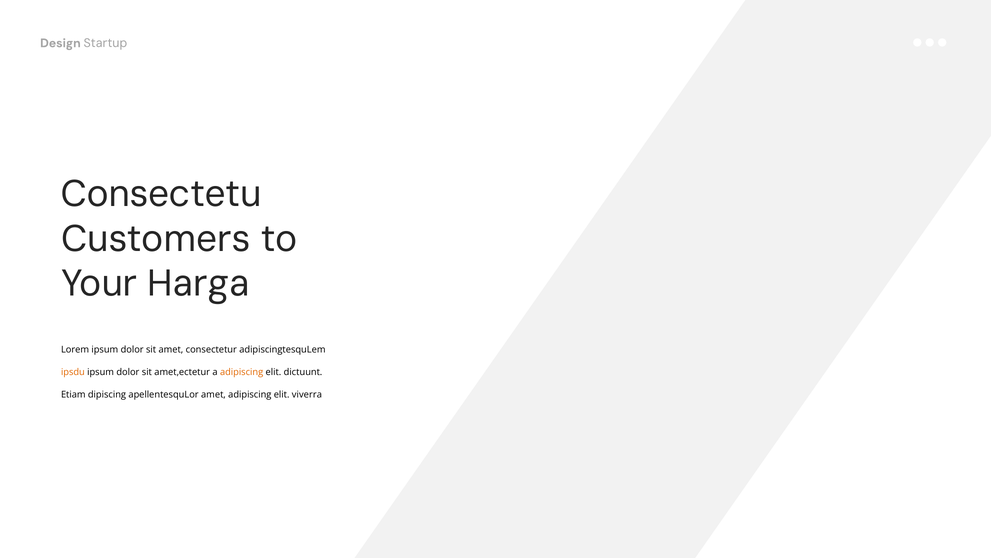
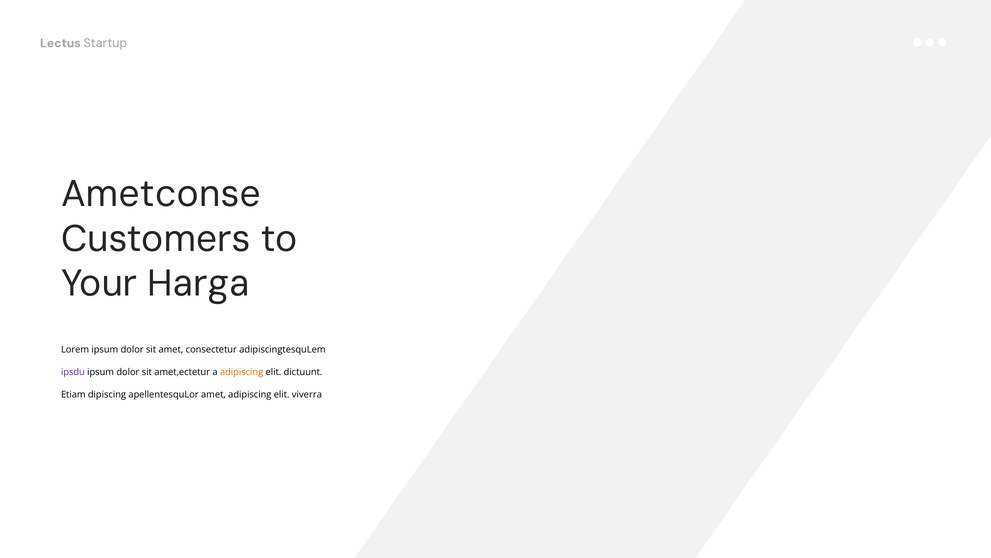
Design: Design -> Lectus
Consectetu: Consectetu -> Ametconse
ipsdu colour: orange -> purple
